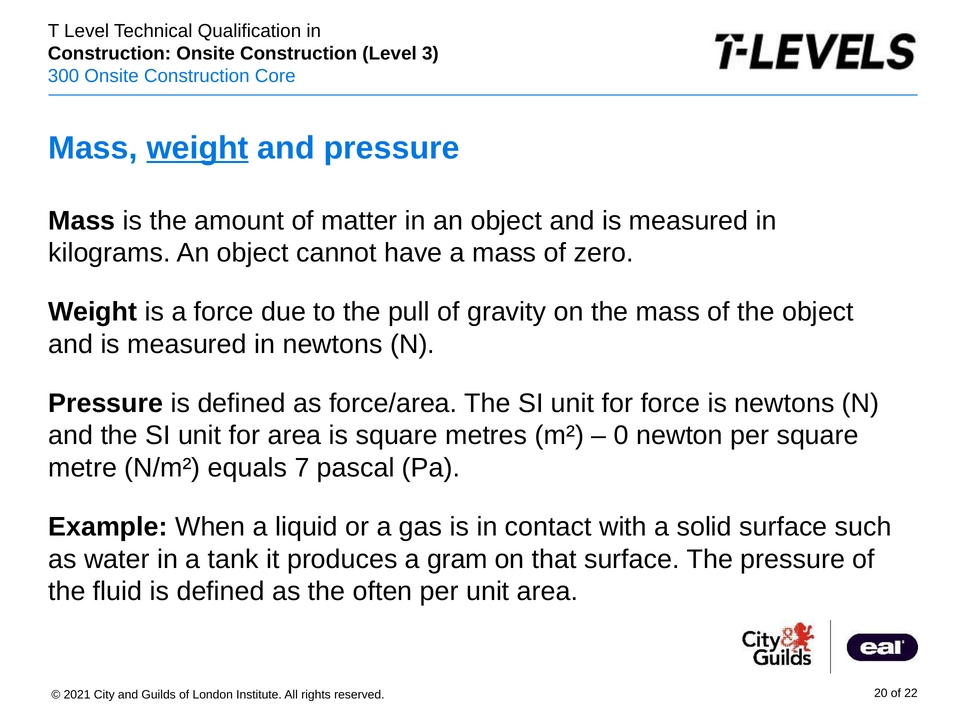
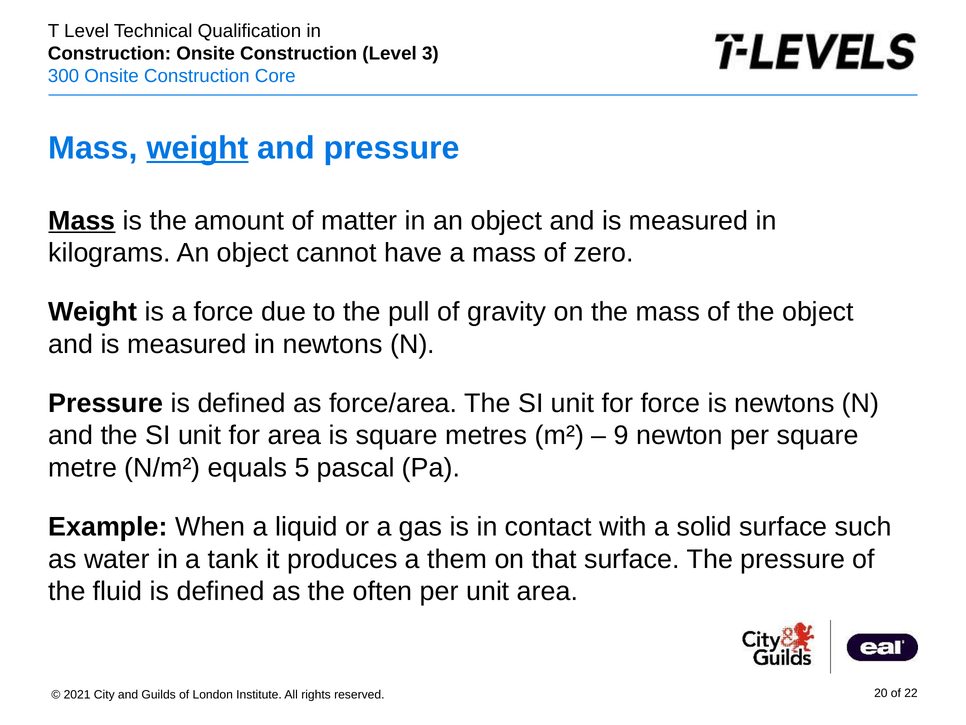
Mass at (82, 221) underline: none -> present
0: 0 -> 9
7: 7 -> 5
gram: gram -> them
